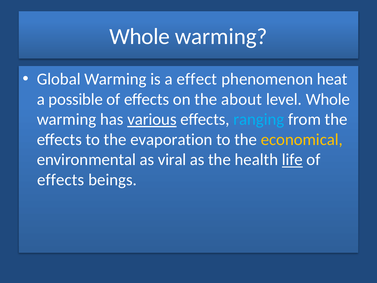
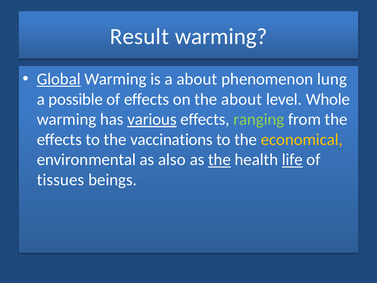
Whole at (140, 36): Whole -> Result
Global underline: none -> present
a effect: effect -> about
heat: heat -> lung
ranging colour: light blue -> light green
evaporation: evaporation -> vaccinations
viral: viral -> also
the at (219, 160) underline: none -> present
effects at (61, 180): effects -> tissues
